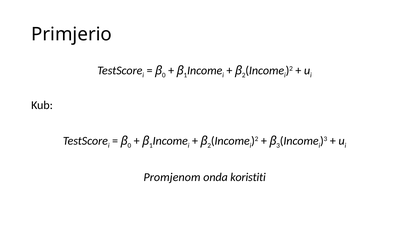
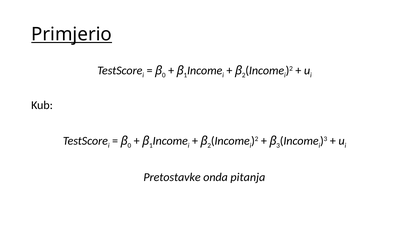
Primjerio underline: none -> present
Promjenom: Promjenom -> Pretostavke
koristiti: koristiti -> pitanja
